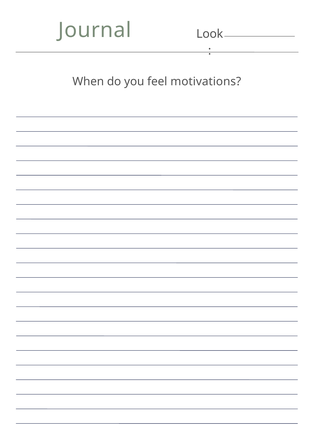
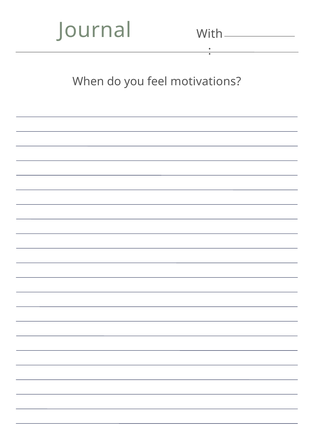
Look: Look -> With
